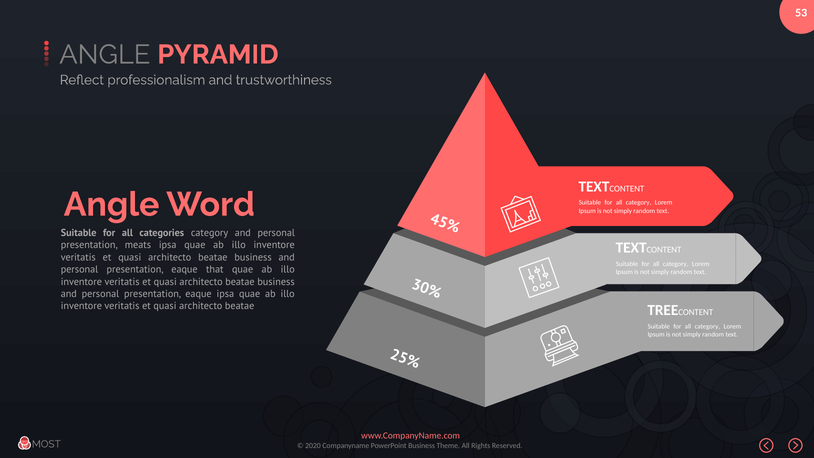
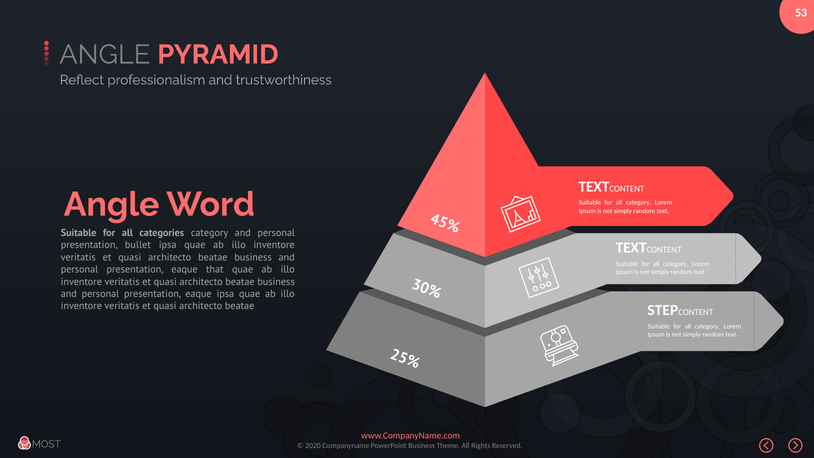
meats: meats -> bullet
TREE: TREE -> STEP
